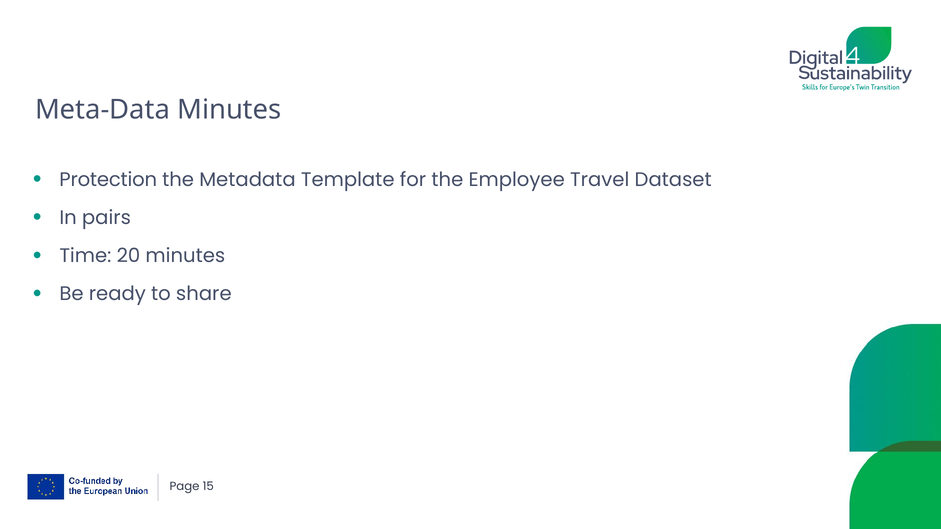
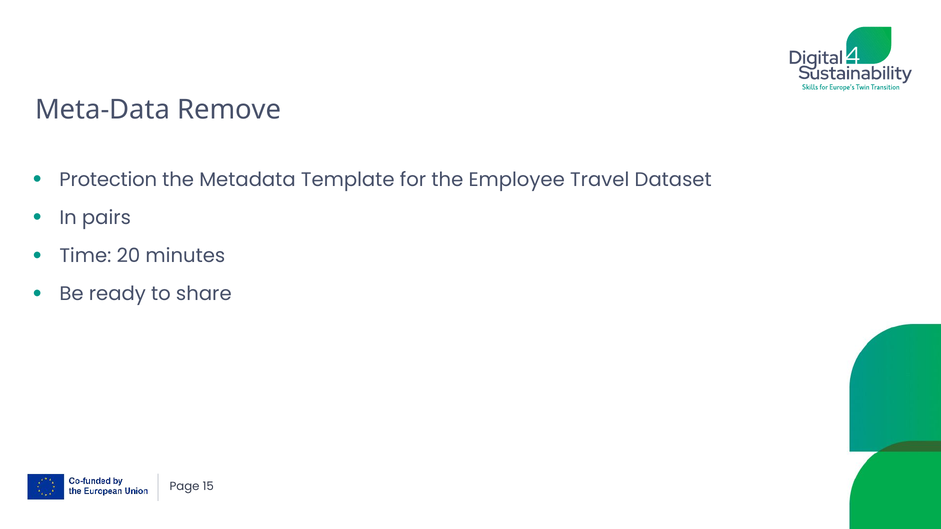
Meta-Data Minutes: Minutes -> Remove
